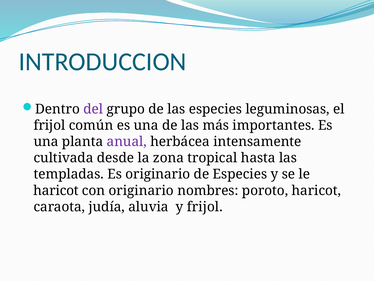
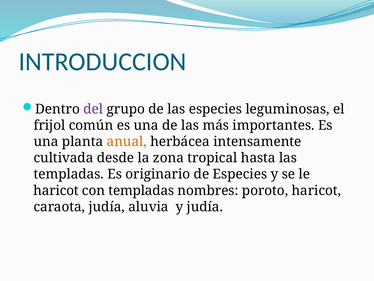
anual colour: purple -> orange
con originario: originario -> templadas
y frijol: frijol -> judía
